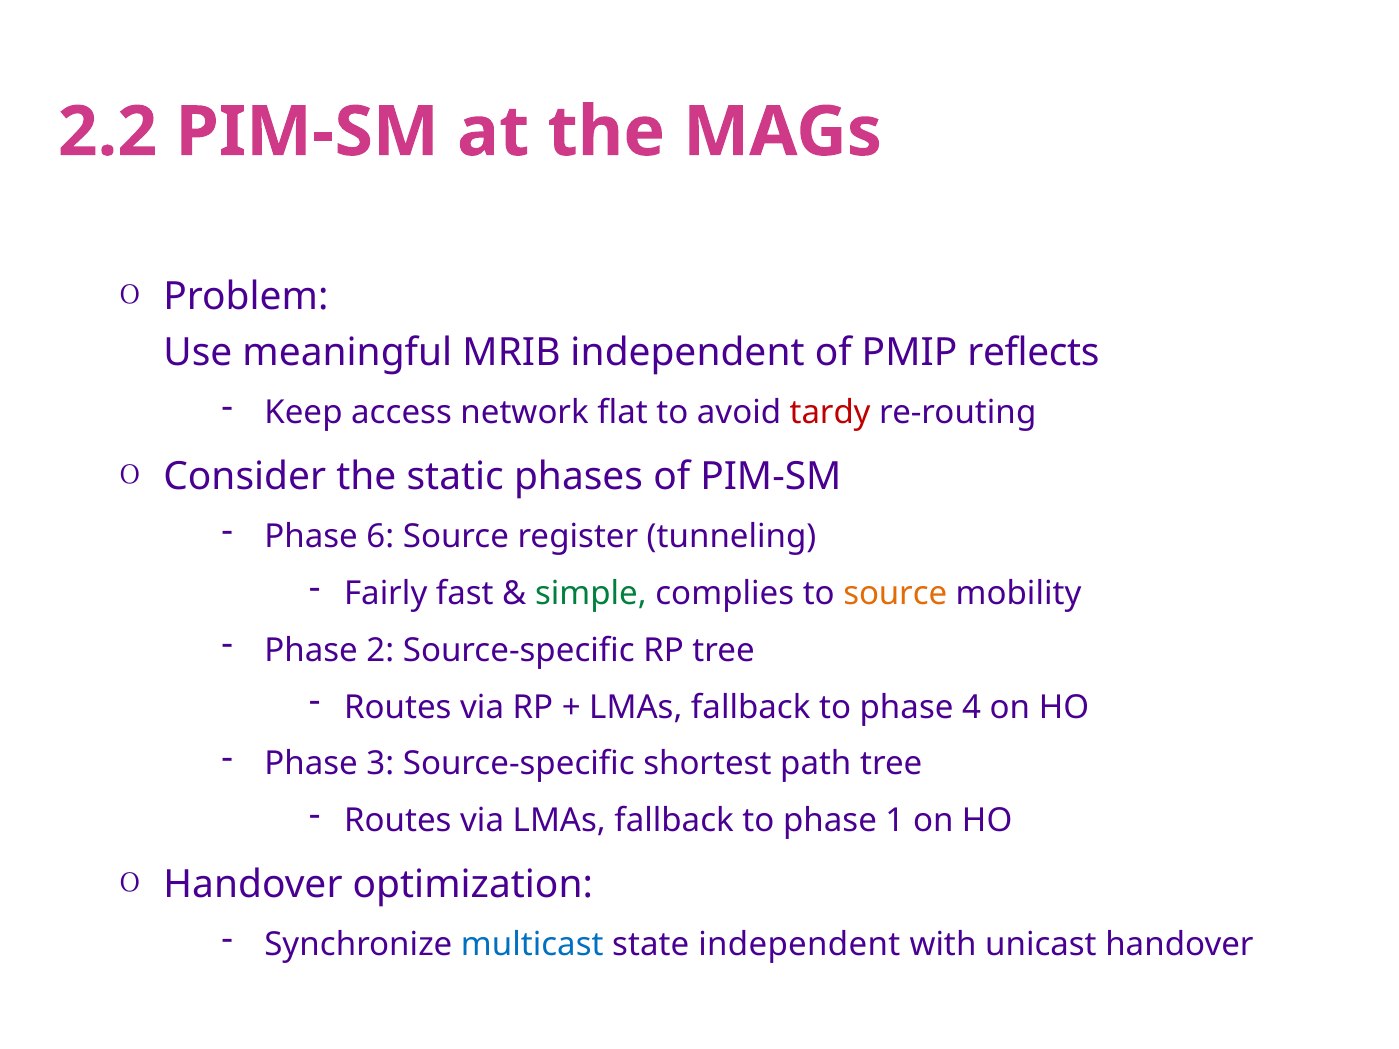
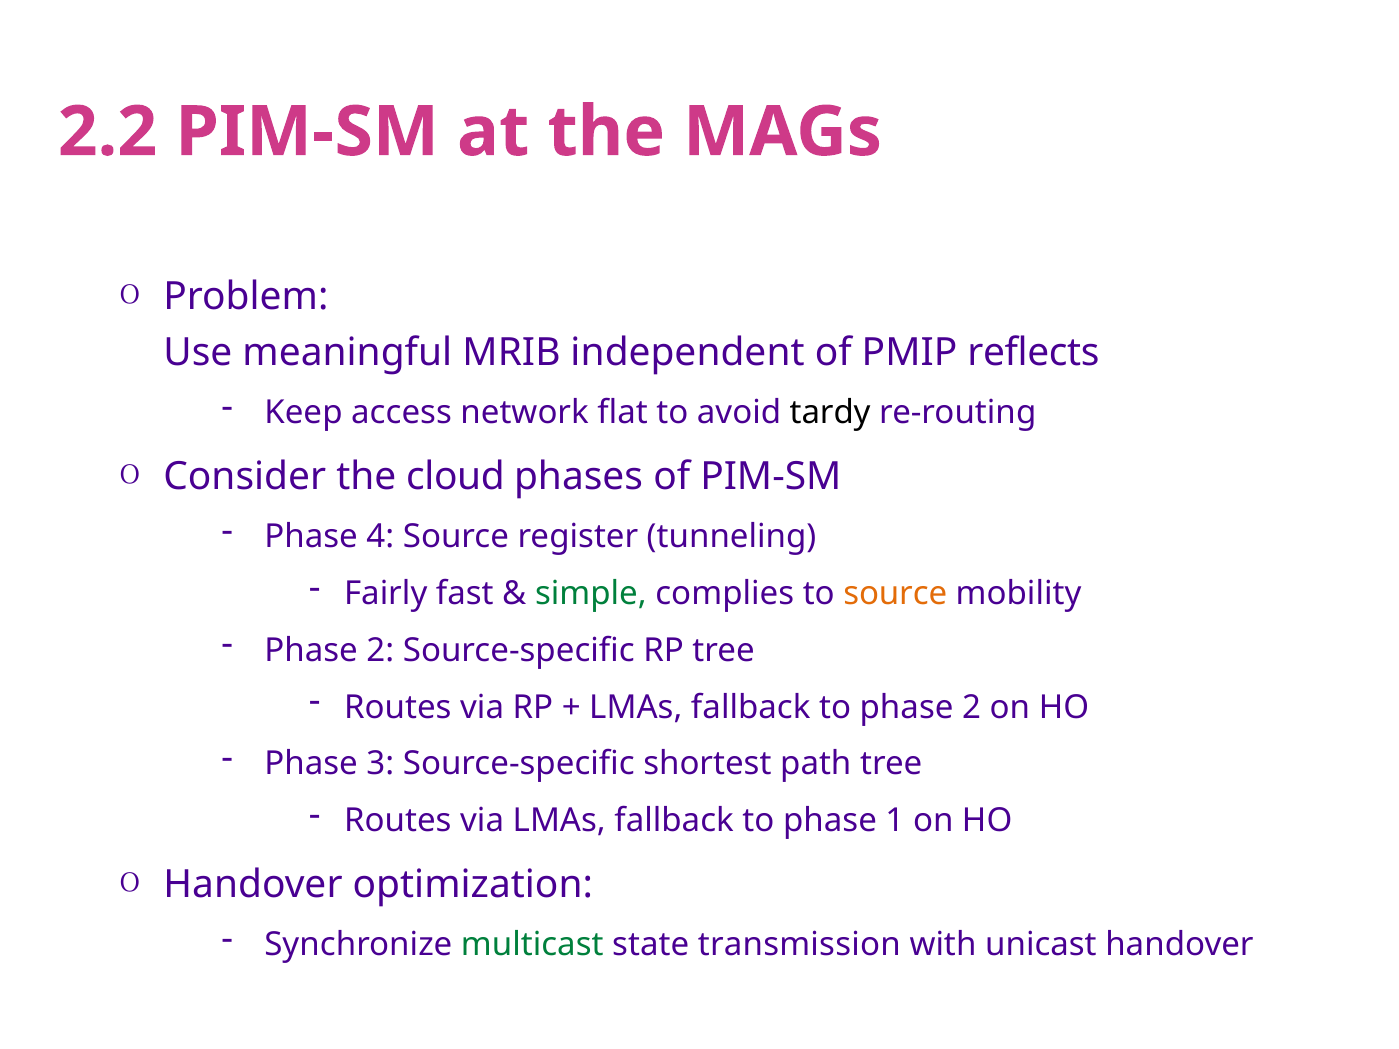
tardy colour: red -> black
static: static -> cloud
6: 6 -> 4
to phase 4: 4 -> 2
multicast colour: blue -> green
state independent: independent -> transmission
